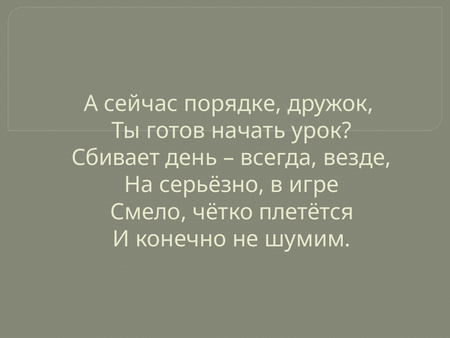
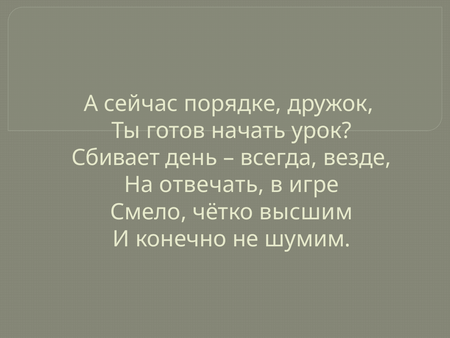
серьёзно: серьёзно -> отвечать
плетётся: плетётся -> высшим
